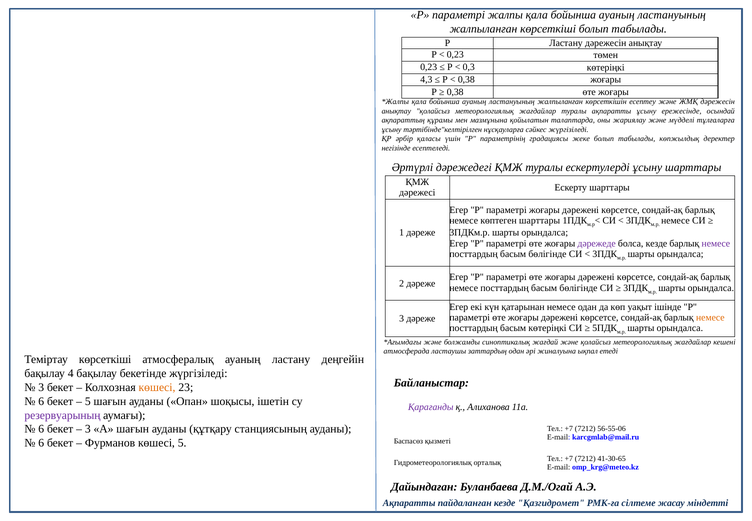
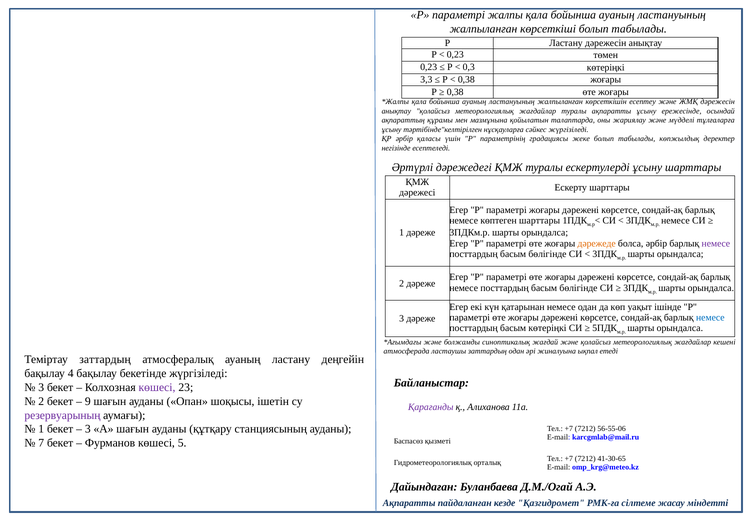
4,3: 4,3 -> 3,3
дәрежеде colour: purple -> orange
болса кезде: кезде -> әрбір
немесе at (710, 317) colour: orange -> blue
Теміртау көрсеткіші: көрсеткіші -> заттардың
көшесі at (157, 387) colour: orange -> purple
6 at (41, 401): 6 -> 2
5 at (88, 401): 5 -> 9
6 at (41, 429): 6 -> 1
6 at (41, 443): 6 -> 7
